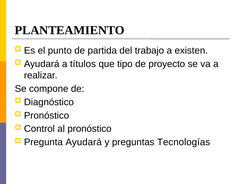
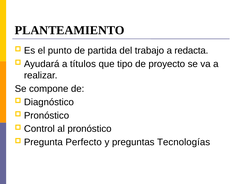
existen: existen -> redacta
Pregunta Ayudará: Ayudará -> Perfecto
